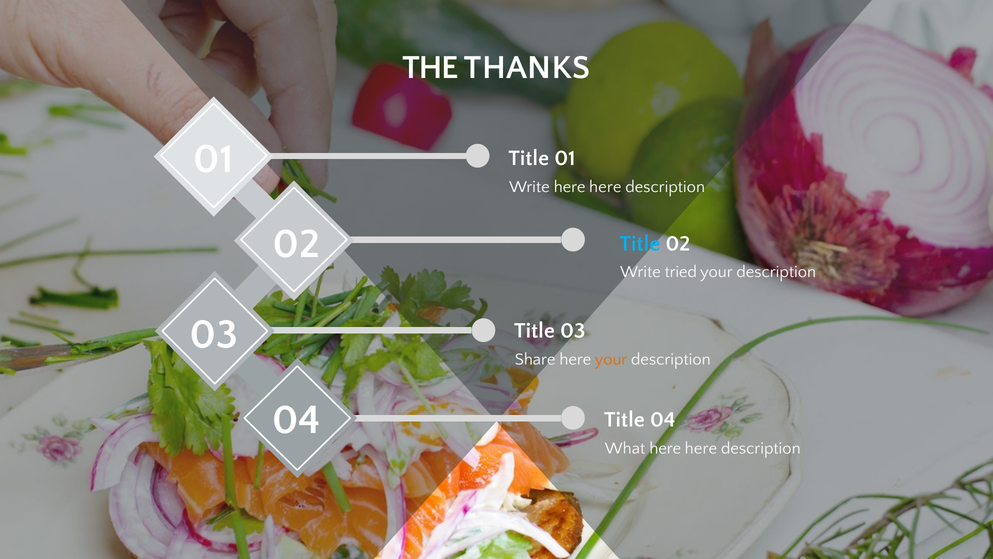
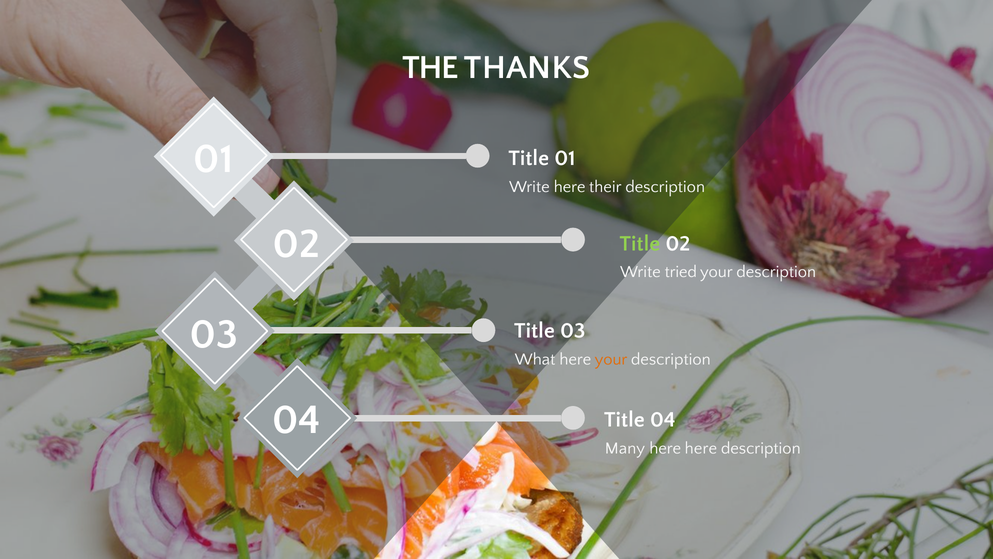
Write here here: here -> their
Title at (640, 243) colour: light blue -> light green
Share: Share -> What
What: What -> Many
